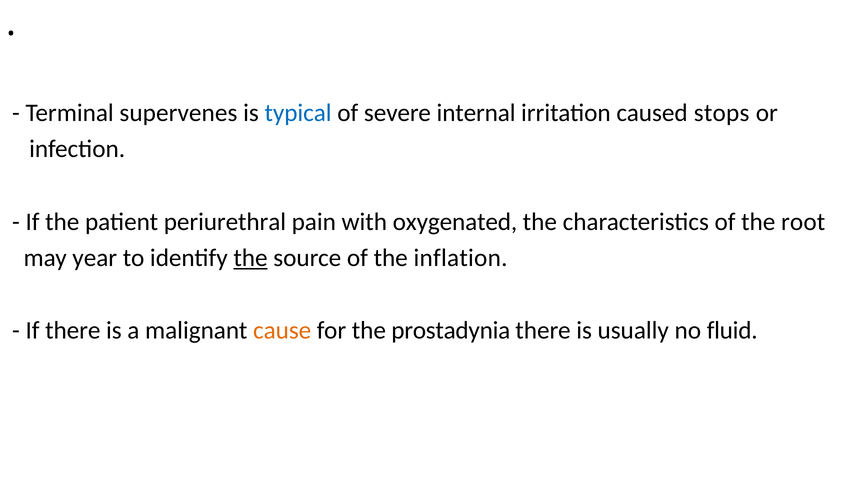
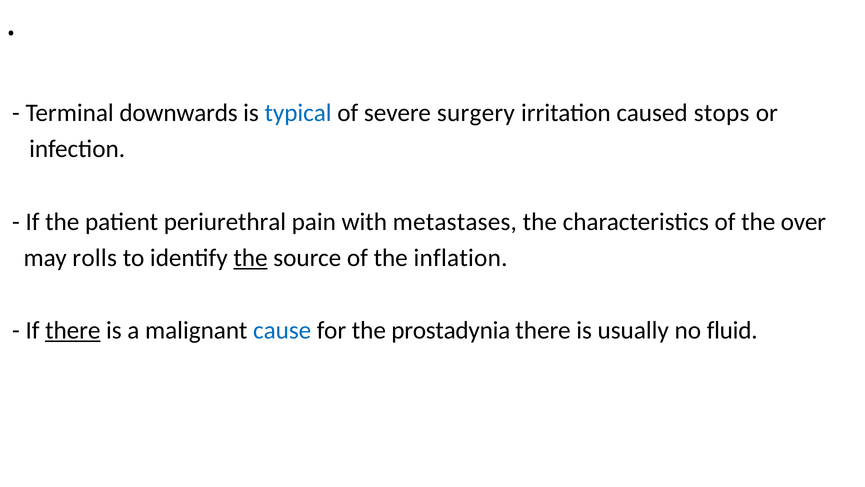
supervenes: supervenes -> downwards
internal: internal -> surgery
oxygenated: oxygenated -> metastases
root: root -> over
year: year -> rolls
there at (73, 330) underline: none -> present
cause colour: orange -> blue
